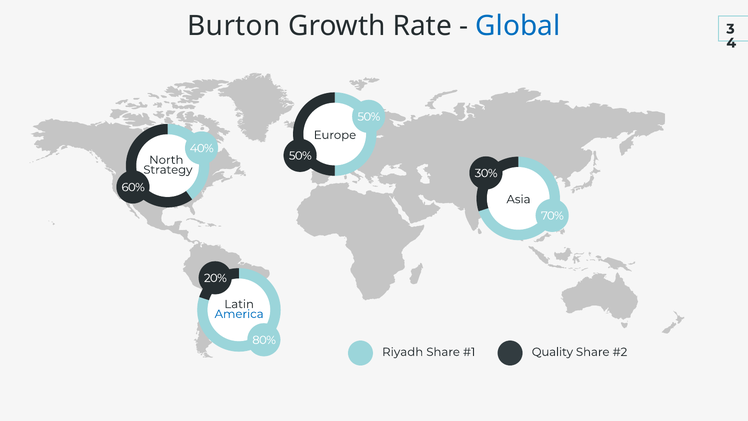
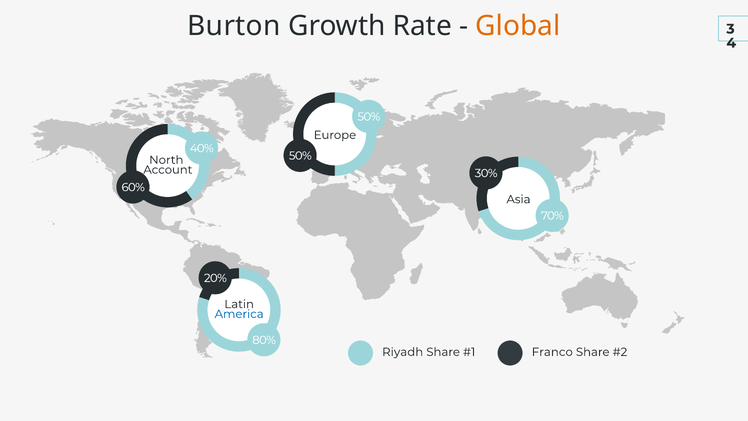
Global colour: blue -> orange
Strategy: Strategy -> Account
Quality: Quality -> Franco
